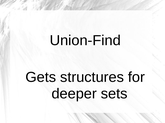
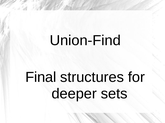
Gets: Gets -> Final
